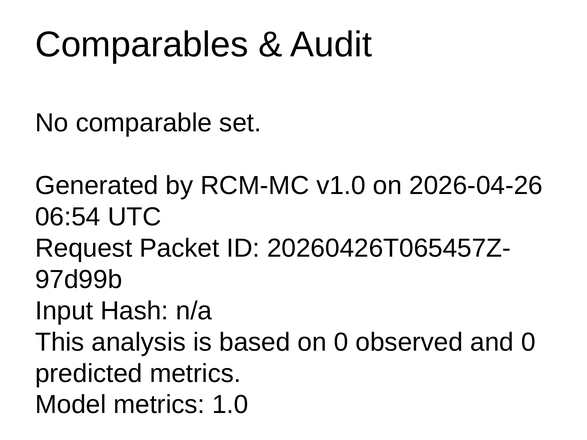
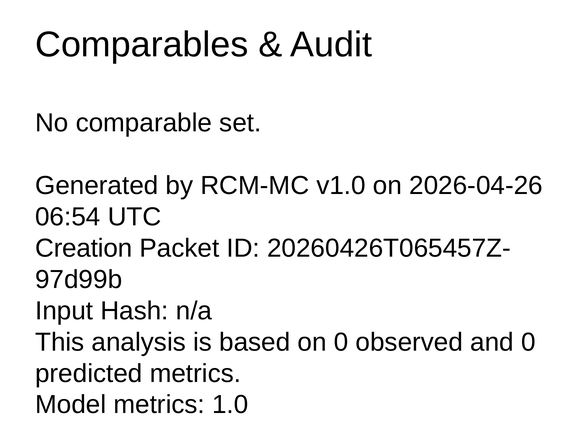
Request: Request -> Creation
